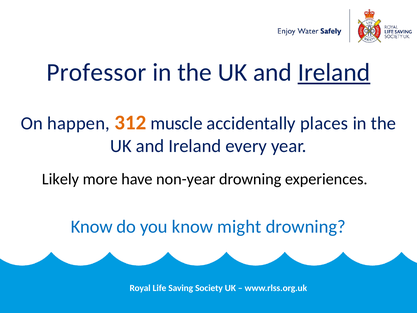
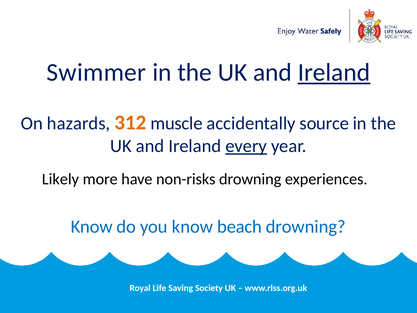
Professor: Professor -> Swimmer
happen: happen -> hazards
places: places -> source
every underline: none -> present
non-year: non-year -> non-risks
might: might -> beach
